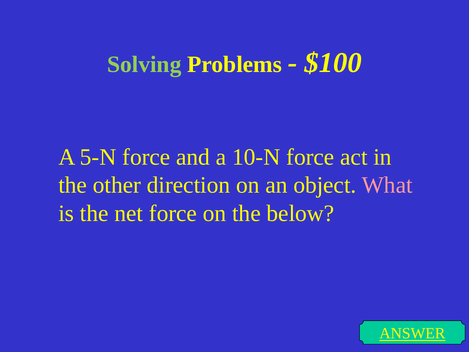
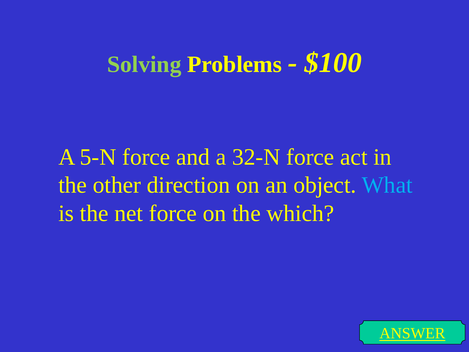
10-N: 10-N -> 32-N
What colour: pink -> light blue
below: below -> which
